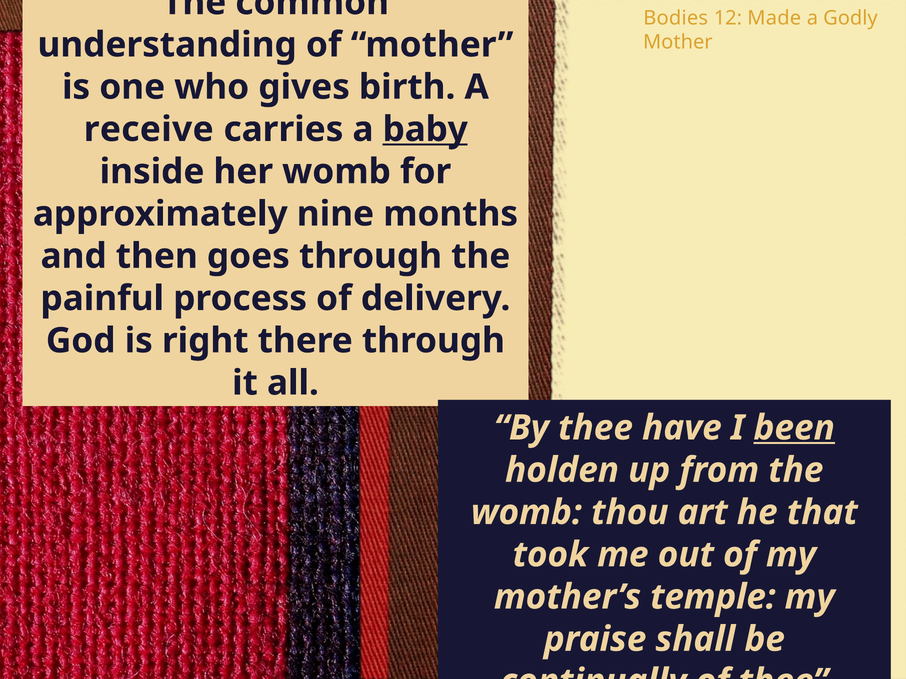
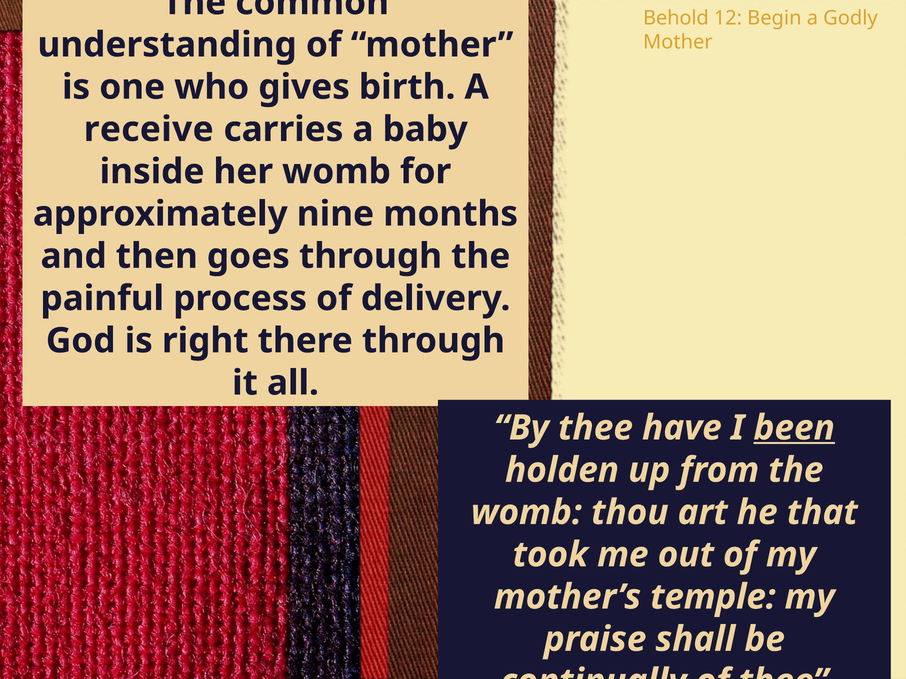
Bodies: Bodies -> Behold
Made: Made -> Begin
baby underline: present -> none
